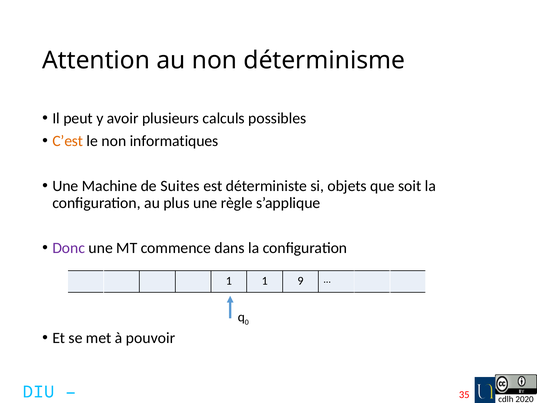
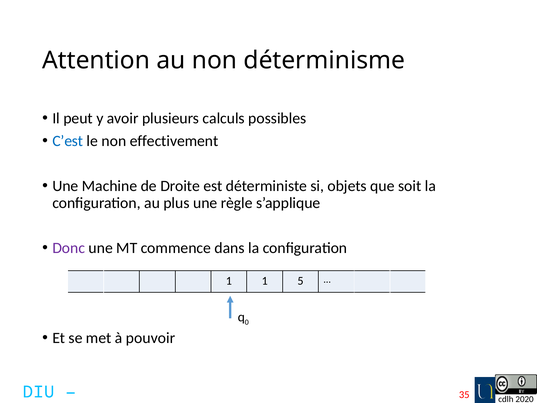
C’est colour: orange -> blue
informatiques: informatiques -> effectivement
Suites: Suites -> Droite
9: 9 -> 5
